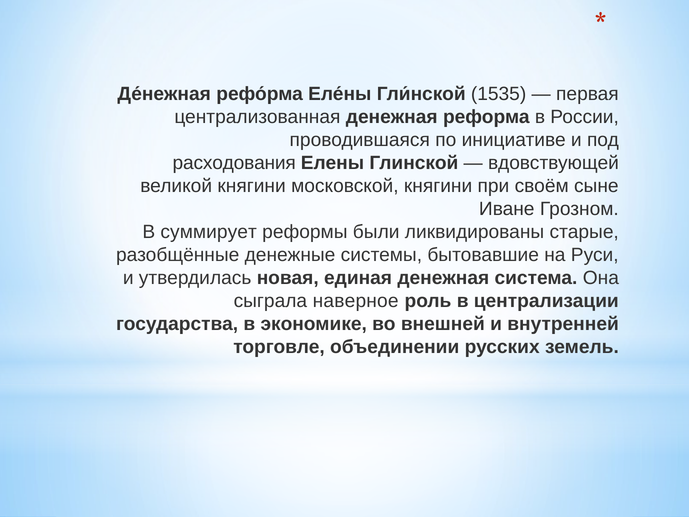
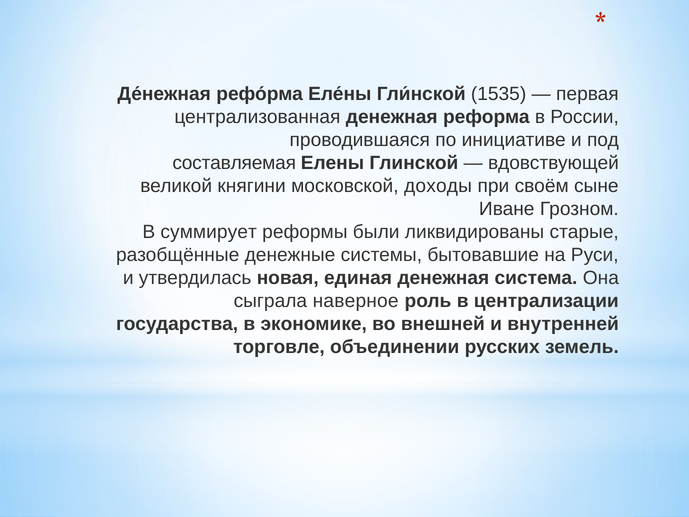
расходования: расходования -> составляемая
московской княгини: княгини -> доходы
